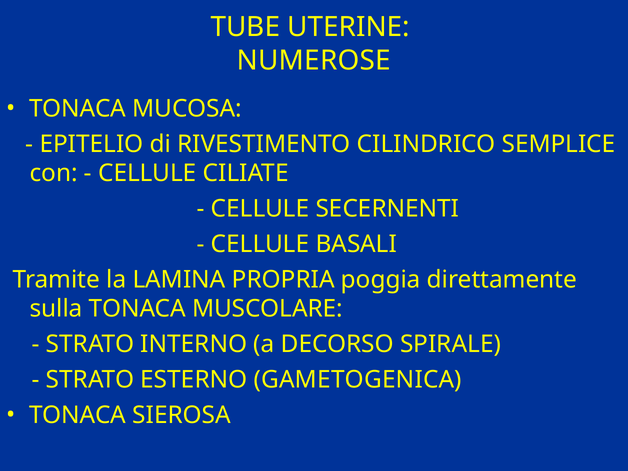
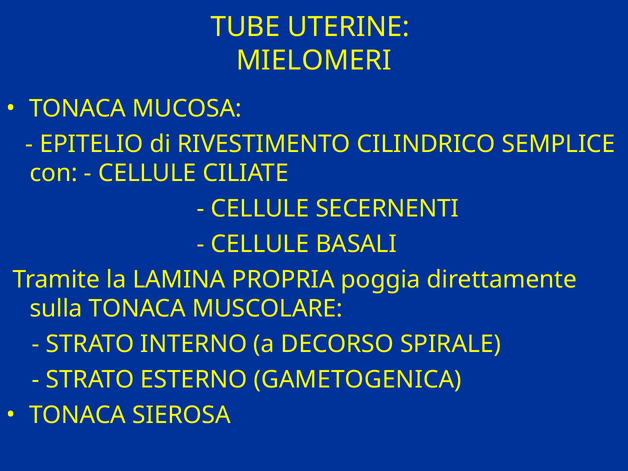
NUMEROSE: NUMEROSE -> MIELOMERI
